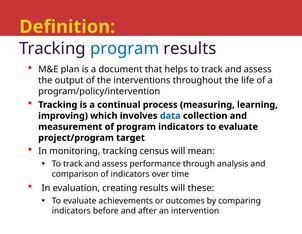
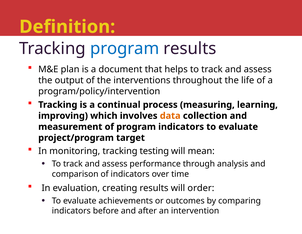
data colour: blue -> orange
census: census -> testing
these: these -> order
